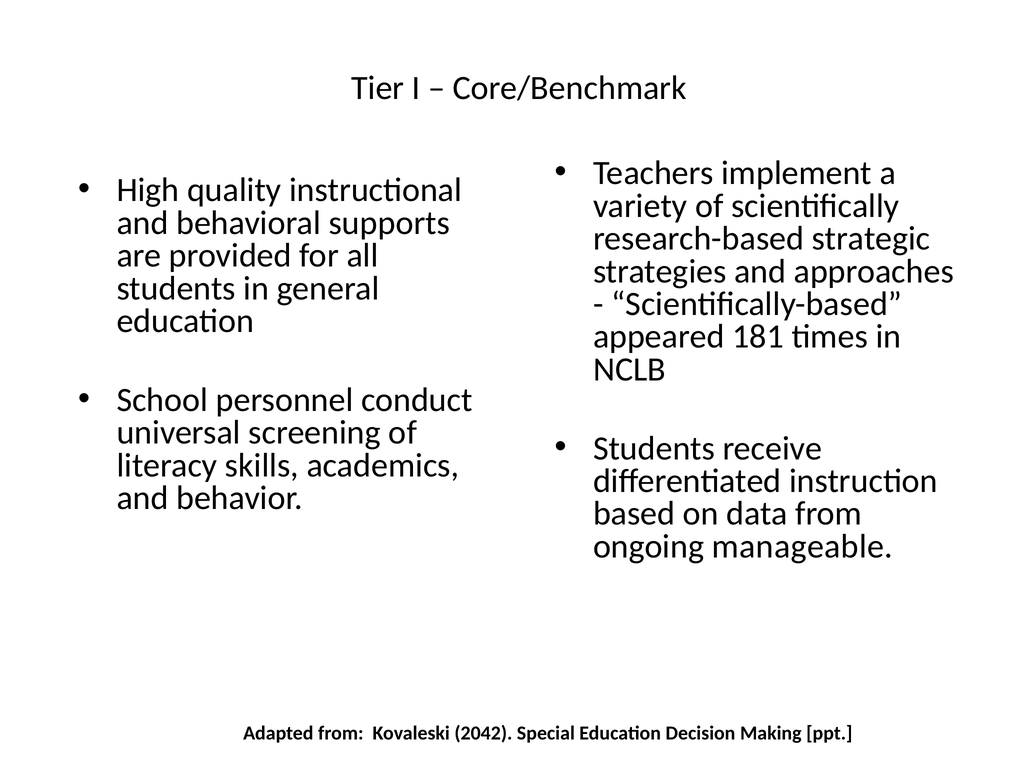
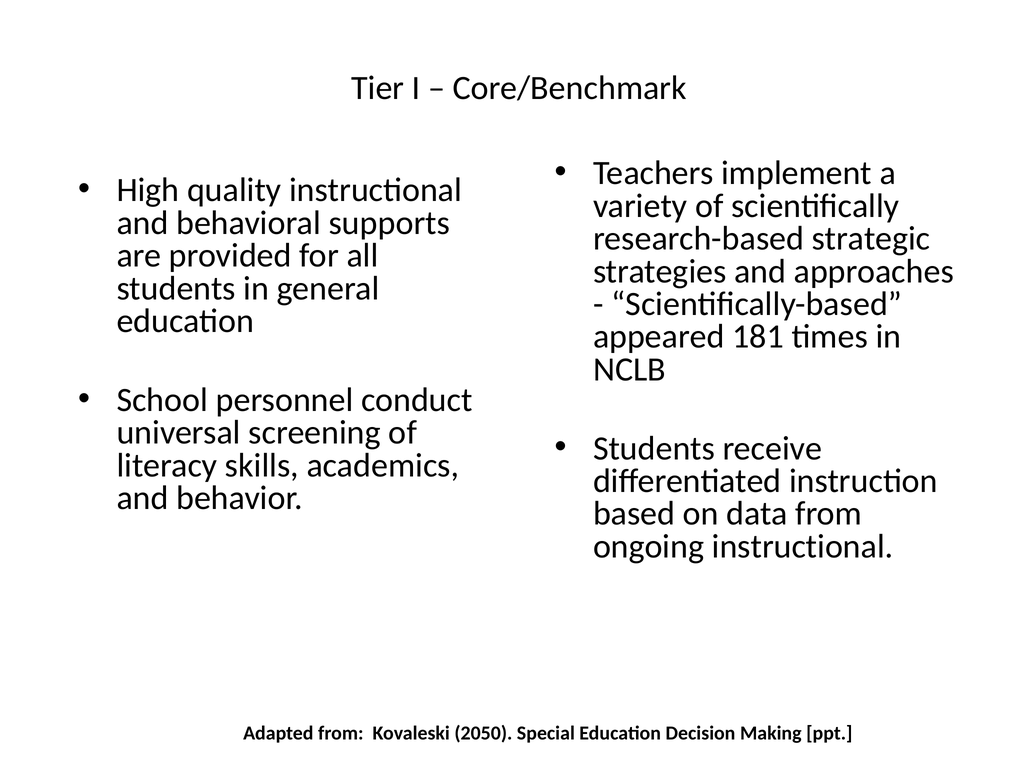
ongoing manageable: manageable -> instructional
2042: 2042 -> 2050
